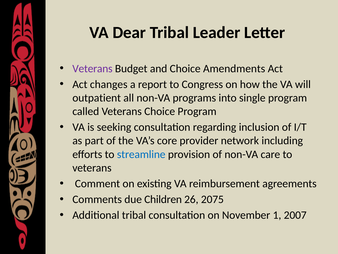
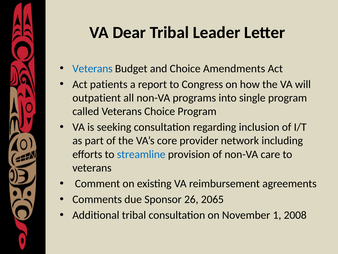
Veterans at (92, 68) colour: purple -> blue
changes: changes -> patients
Children: Children -> Sponsor
2075: 2075 -> 2065
2007: 2007 -> 2008
